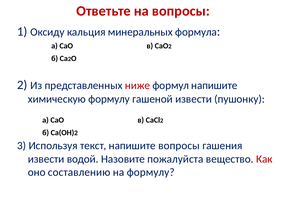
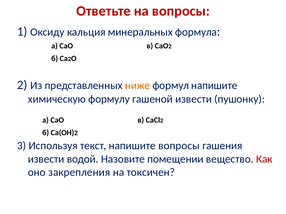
ниже colour: red -> orange
пожалуйста: пожалуйста -> помещении
составлению: составлению -> закрепления
на формулу: формулу -> токсичен
